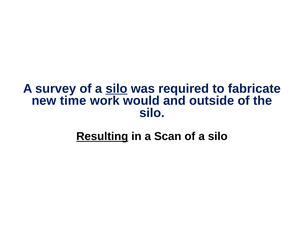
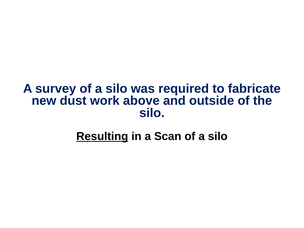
silo at (116, 89) underline: present -> none
time: time -> dust
would: would -> above
